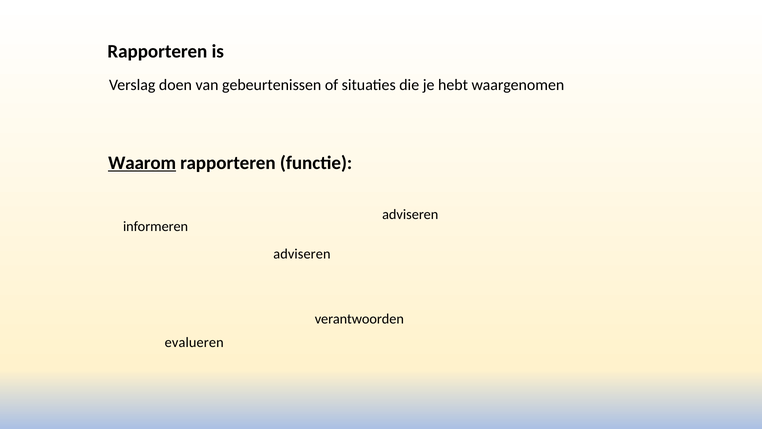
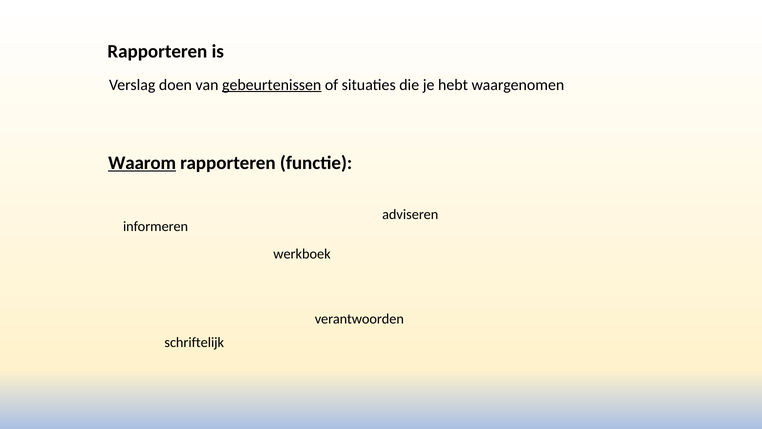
gebeurtenissen underline: none -> present
adviseren at (302, 254): adviseren -> werkboek
evalueren: evalueren -> schriftelijk
